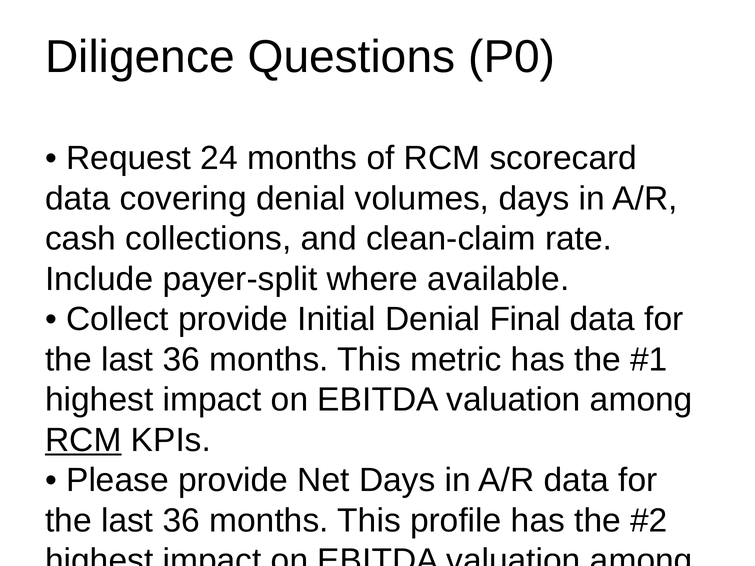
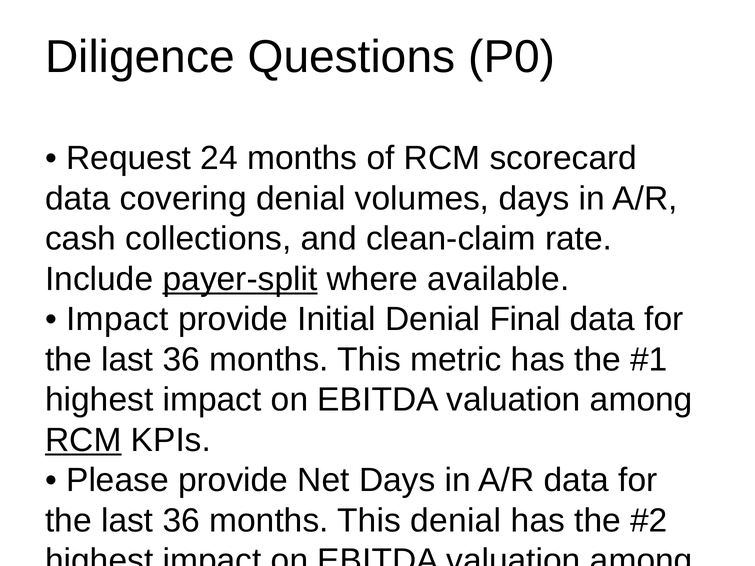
payer-split underline: none -> present
Collect at (117, 319): Collect -> Impact
This profile: profile -> denial
